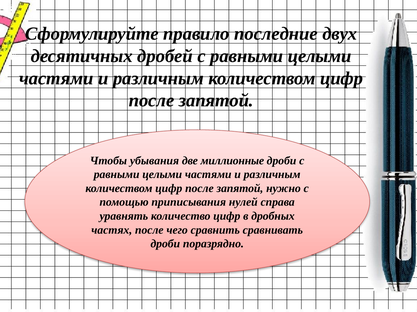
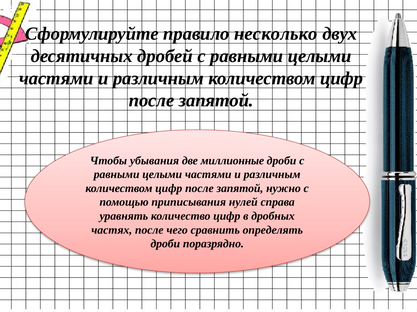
последние: последние -> несколько
сравнивать: сравнивать -> определять
